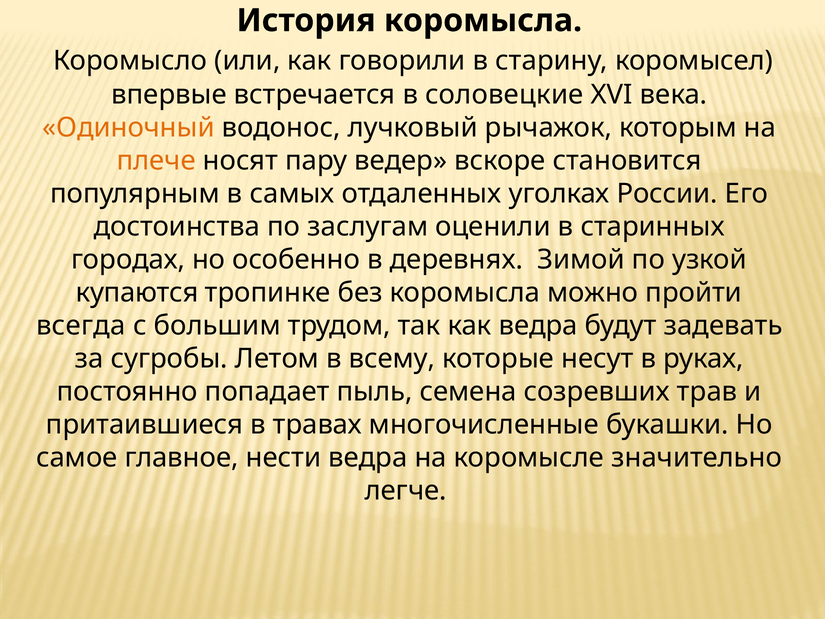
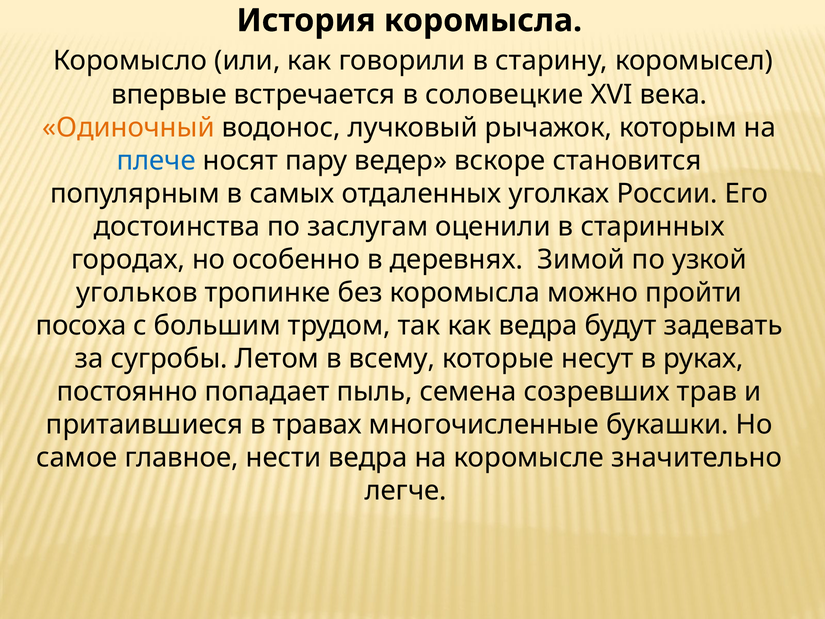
плече colour: orange -> blue
купаются: купаются -> угольков
всегда: всегда -> посоха
